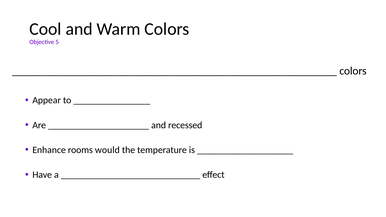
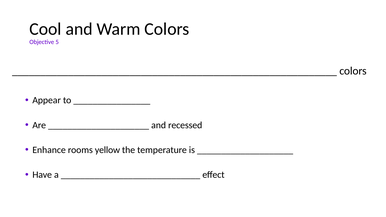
would: would -> yellow
